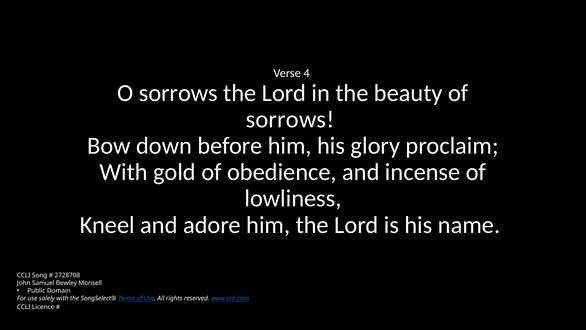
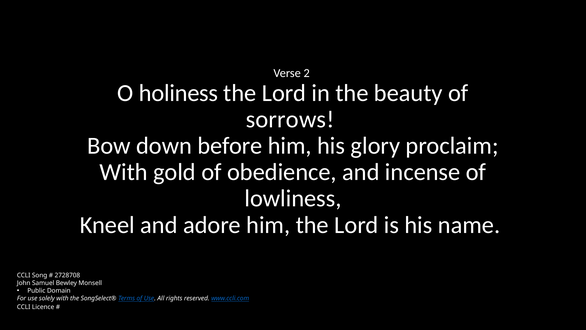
4: 4 -> 2
O sorrows: sorrows -> holiness
